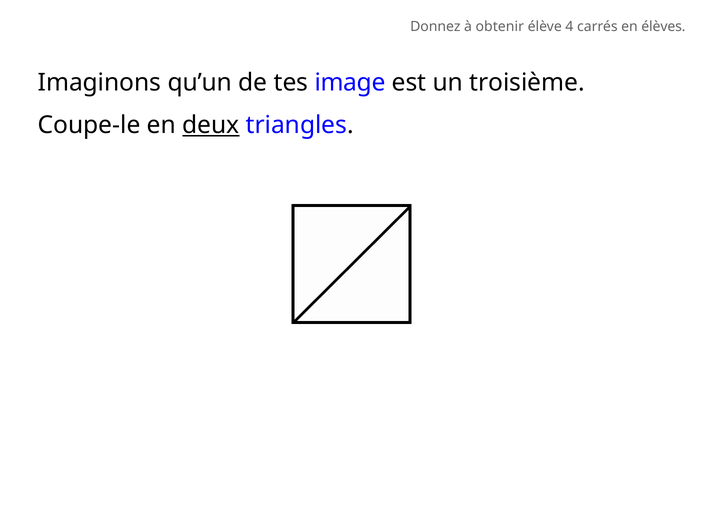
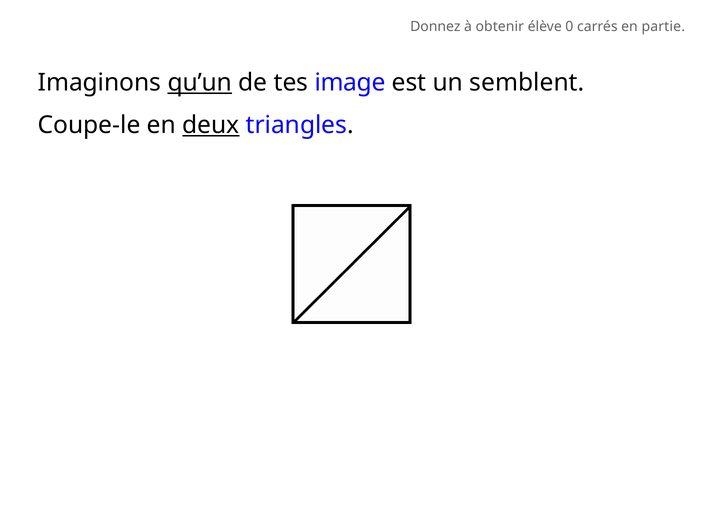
4: 4 -> 0
élèves: élèves -> partie
qu’un underline: none -> present
troisième: troisième -> semblent
